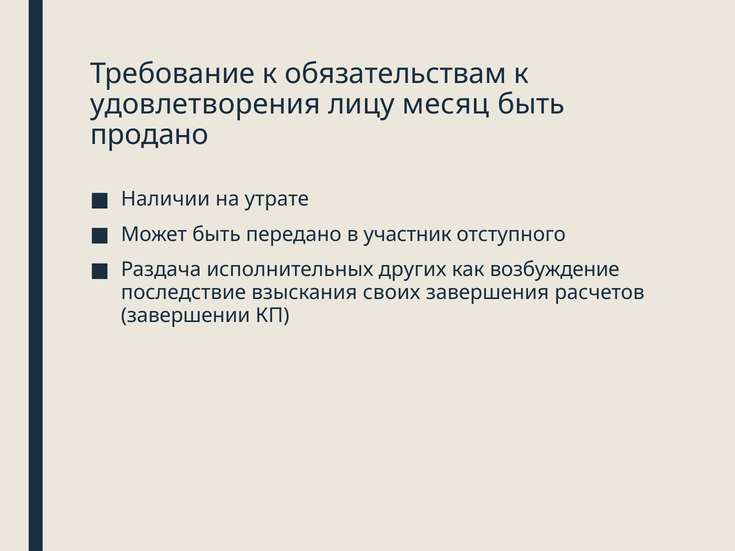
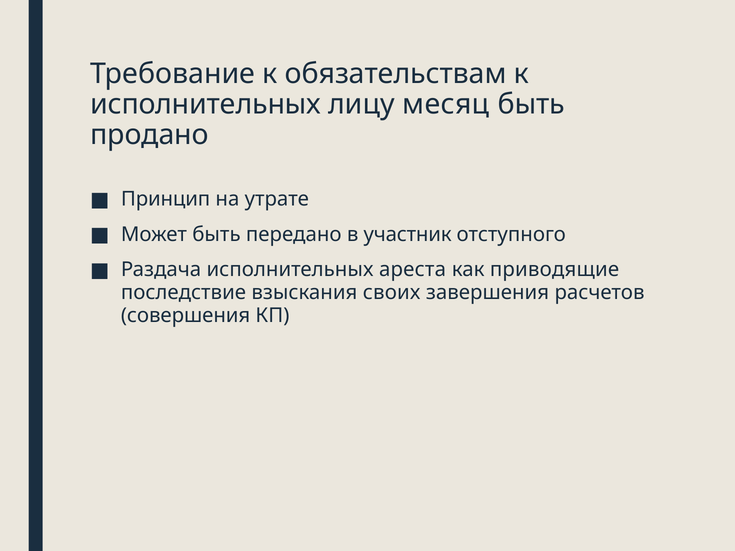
удовлетворения at (205, 104): удовлетворения -> исполнительных
Наличии: Наличии -> Принцип
других: других -> ареста
возбуждение: возбуждение -> приводящие
завершении: завершении -> совершения
